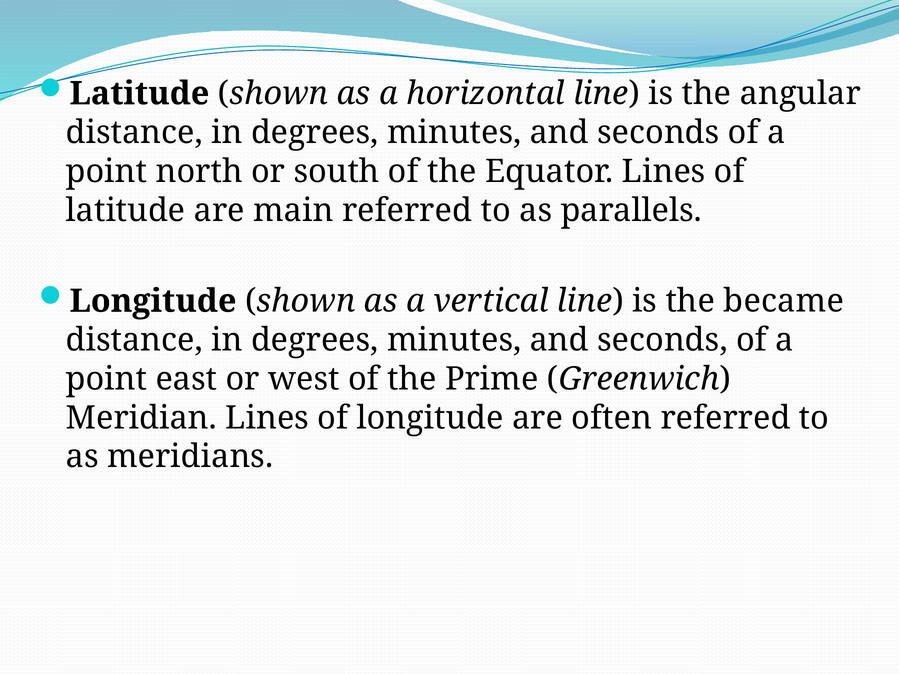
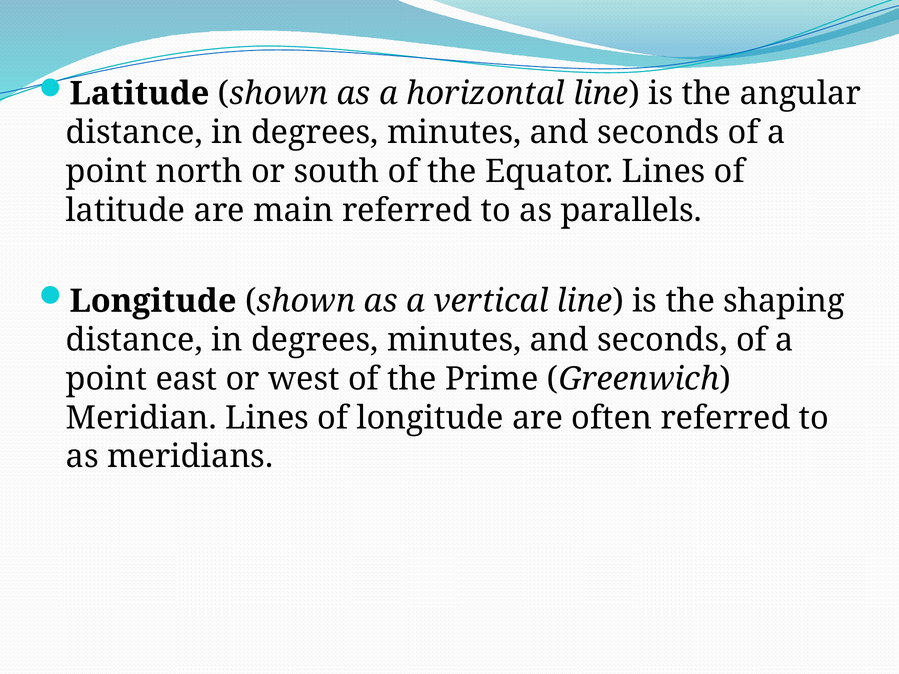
became: became -> shaping
